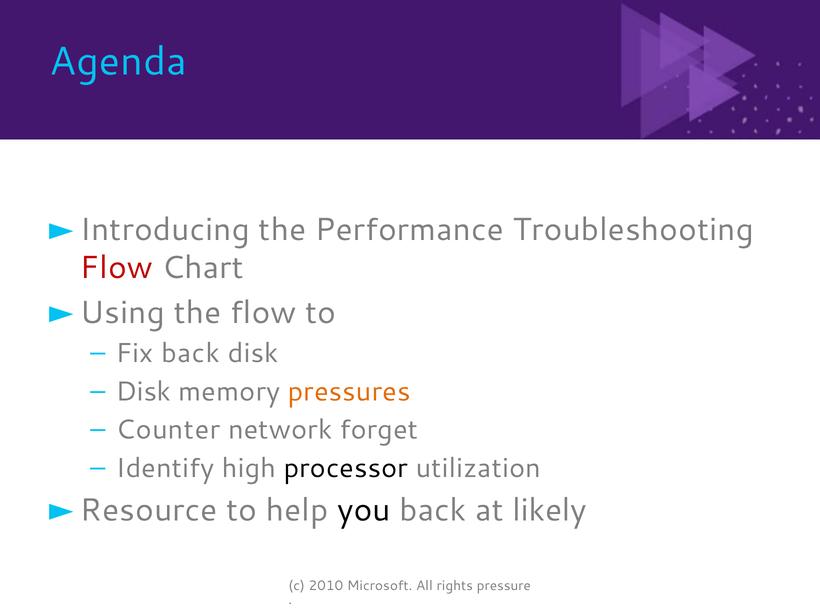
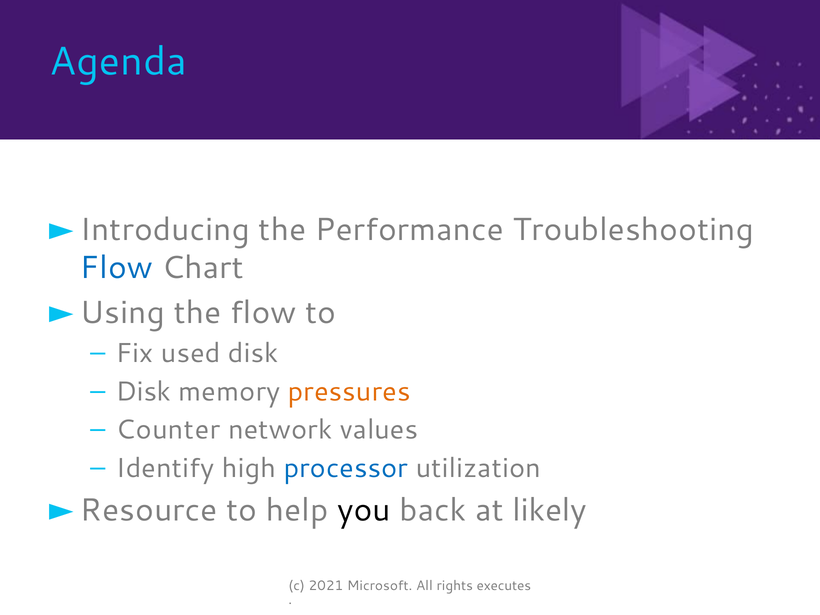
Flow at (117, 268) colour: red -> blue
Fix back: back -> used
forget: forget -> values
processor colour: black -> blue
2010: 2010 -> 2021
pressure: pressure -> executes
